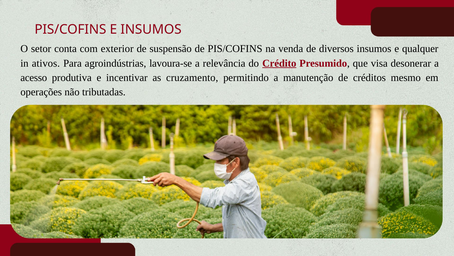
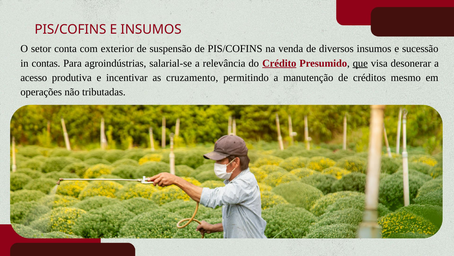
qualquer: qualquer -> sucessão
ativos: ativos -> contas
lavoura-se: lavoura-se -> salarial-se
que underline: none -> present
